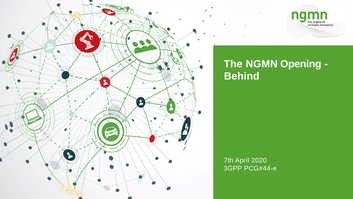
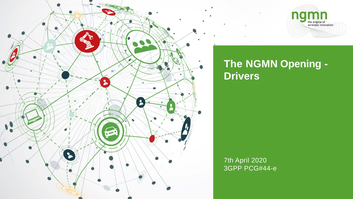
Behind: Behind -> Drivers
